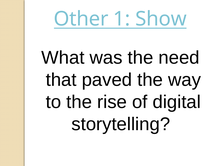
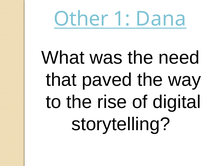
Show: Show -> Dana
